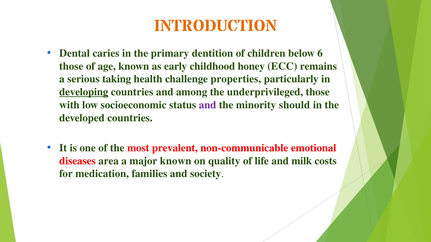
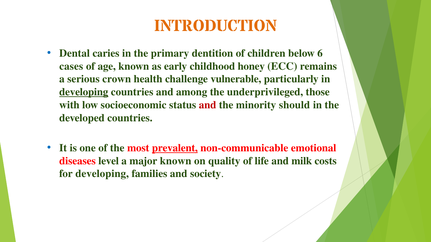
those at (71, 66): those -> cases
taking: taking -> crown
properties: properties -> vulnerable
and at (208, 105) colour: purple -> red
prevalent underline: none -> present
area: area -> level
for medication: medication -> developing
